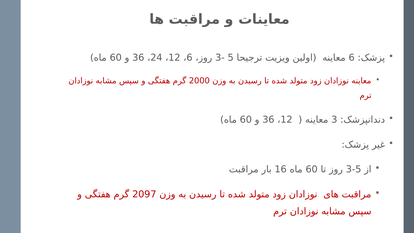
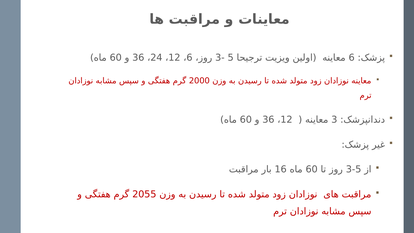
2097: 2097 -> 2055
